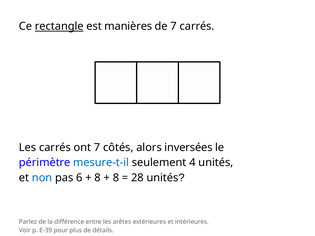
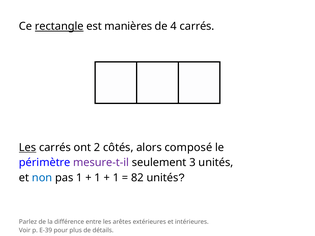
de 7: 7 -> 4
Les at (28, 148) underline: none -> present
ont 7: 7 -> 2
inversées: inversées -> composé
mesure-t-il colour: blue -> purple
4: 4 -> 3
pas 6: 6 -> 1
8 at (98, 178): 8 -> 1
8 at (116, 178): 8 -> 1
28: 28 -> 82
